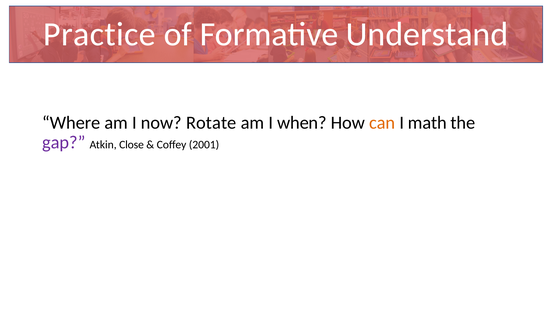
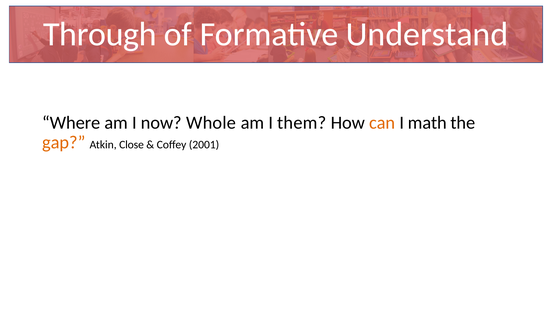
Practice: Practice -> Through
Rotate: Rotate -> Whole
when: when -> them
gap colour: purple -> orange
